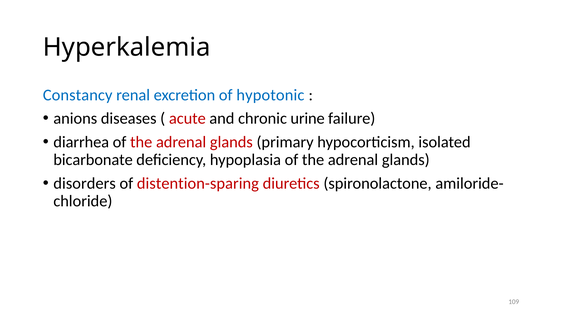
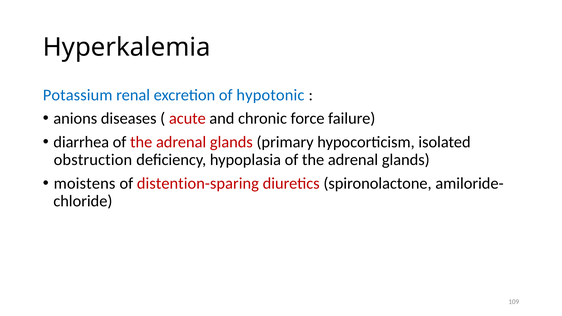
Constancy: Constancy -> Potassium
urine: urine -> force
bicarbonate: bicarbonate -> obstruction
disorders: disorders -> moistens
